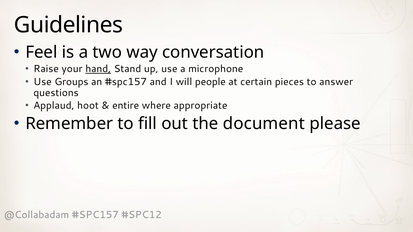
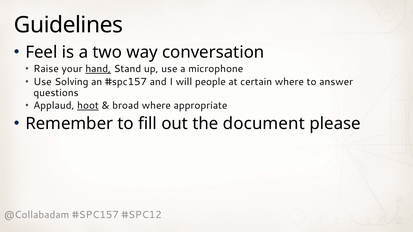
Groups: Groups -> Solving
certain pieces: pieces -> where
hoot underline: none -> present
entire: entire -> broad
